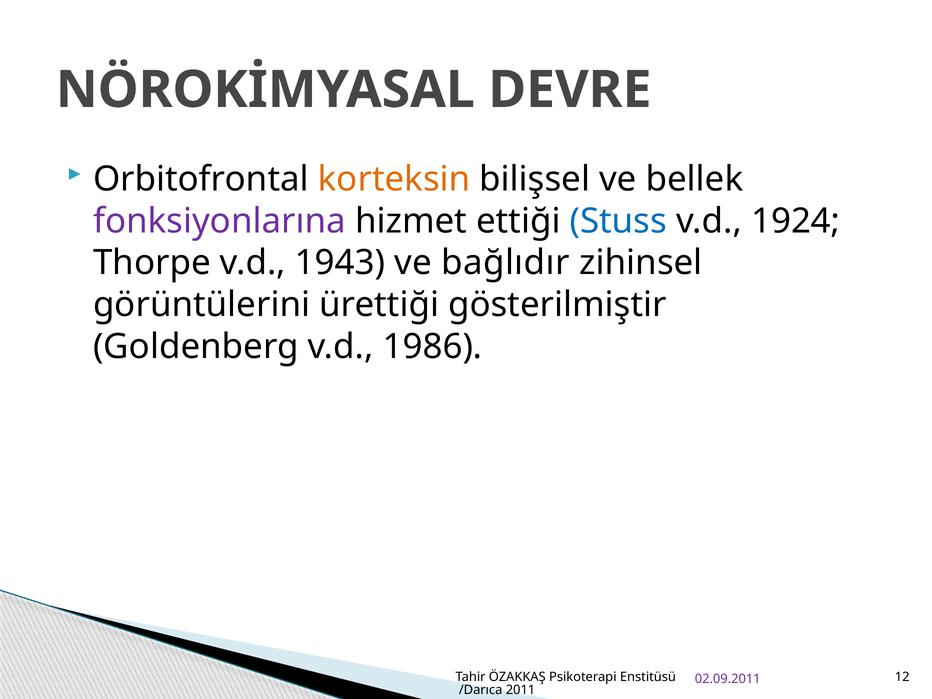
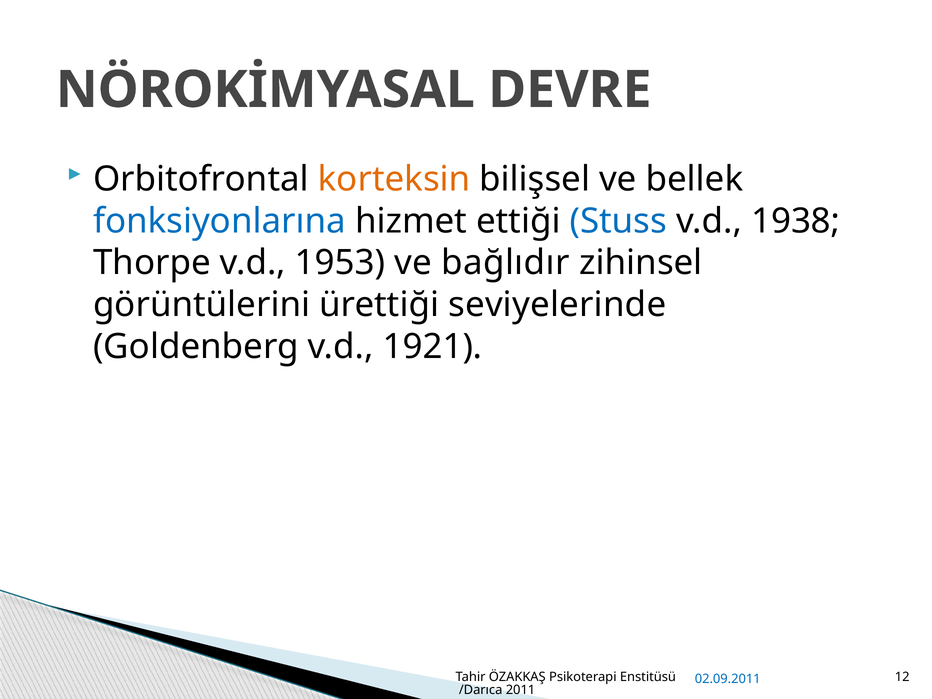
fonksiyonlarına colour: purple -> blue
1924: 1924 -> 1938
1943: 1943 -> 1953
gösterilmiştir: gösterilmiştir -> seviyelerinde
1986: 1986 -> 1921
02.09.2011 colour: purple -> blue
